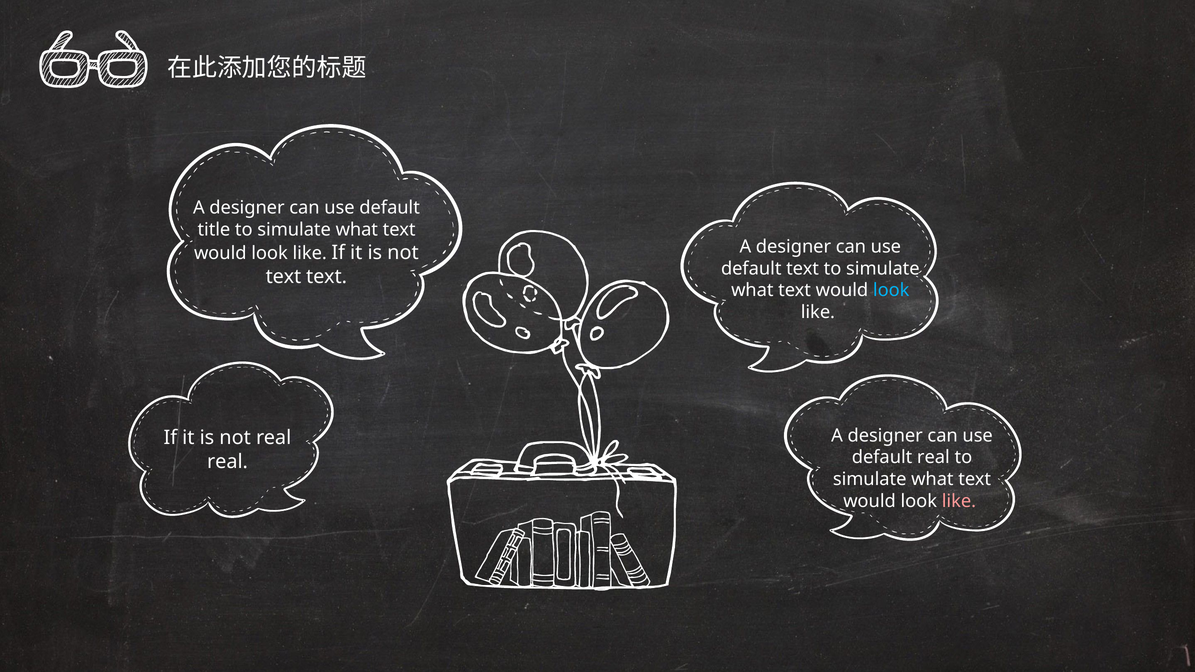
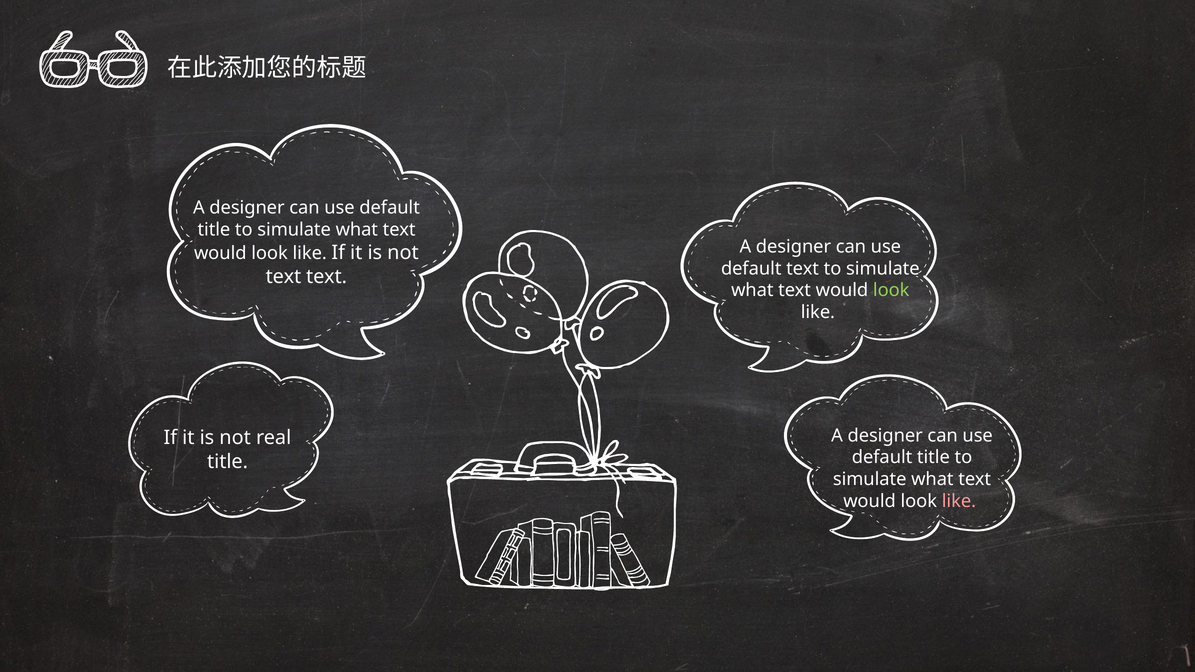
look at (891, 290) colour: light blue -> light green
real at (933, 457): real -> title
real at (228, 462): real -> title
